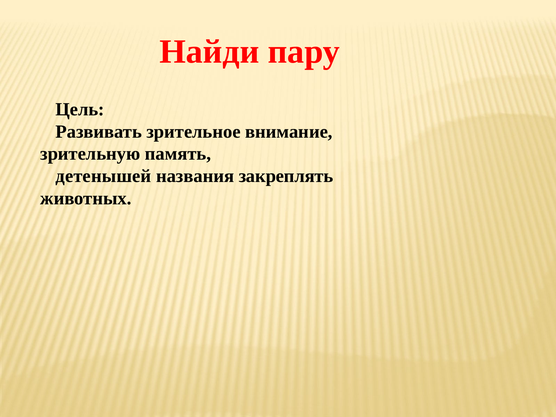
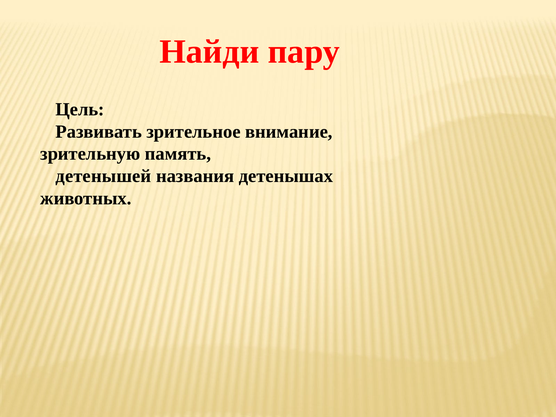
закреплять: закреплять -> детенышах
